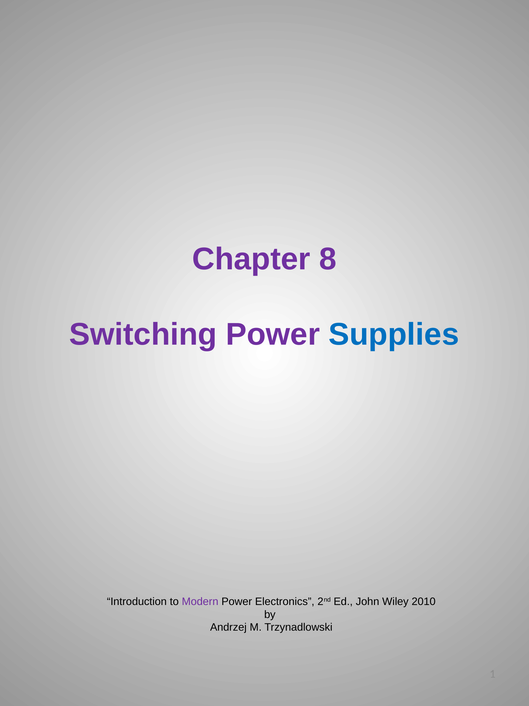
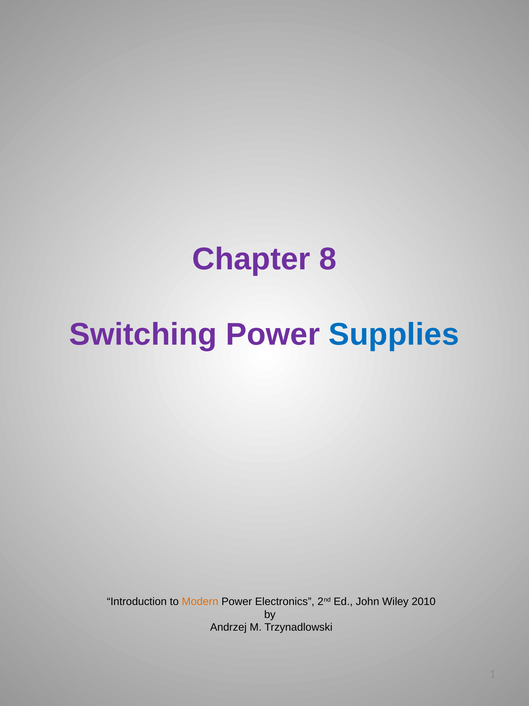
Modern colour: purple -> orange
